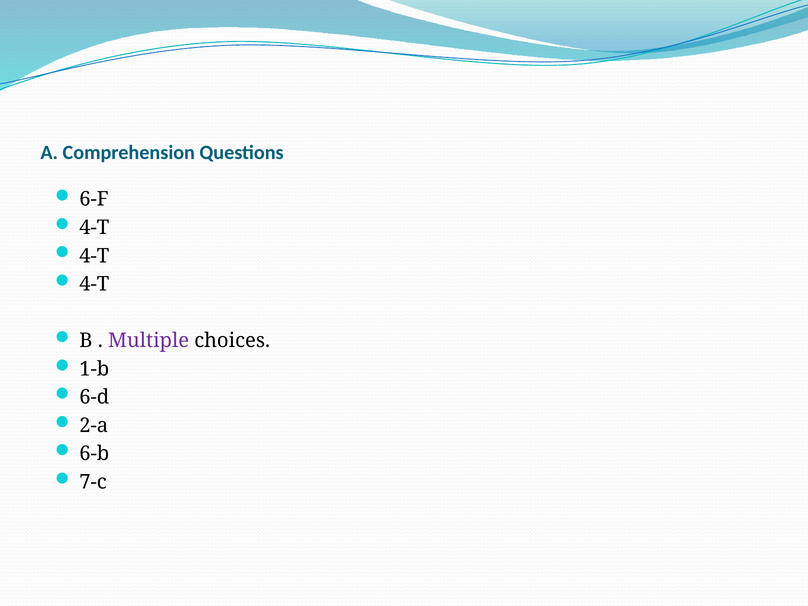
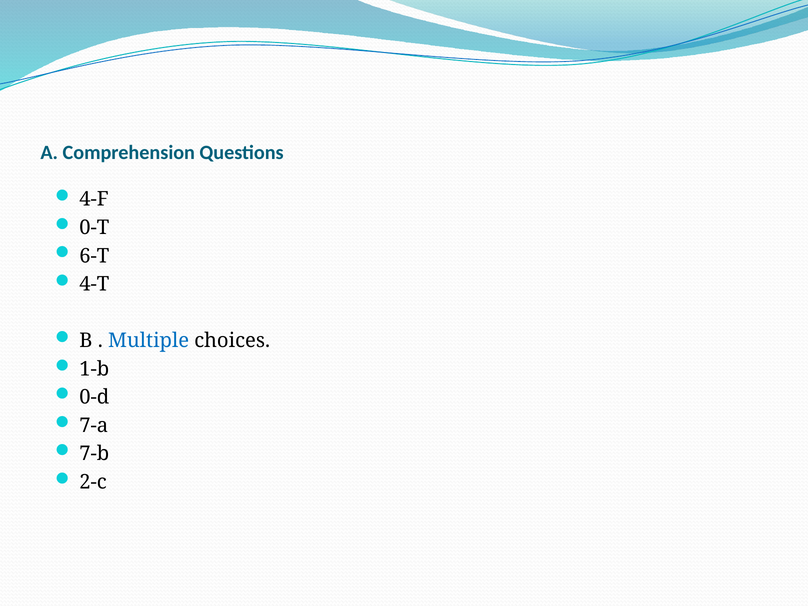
6-F: 6-F -> 4-F
4-T at (94, 228): 4-T -> 0-T
4-T at (94, 256): 4-T -> 6-T
Multiple colour: purple -> blue
6-d: 6-d -> 0-d
2-a: 2-a -> 7-a
6-b: 6-b -> 7-b
7-c: 7-c -> 2-c
